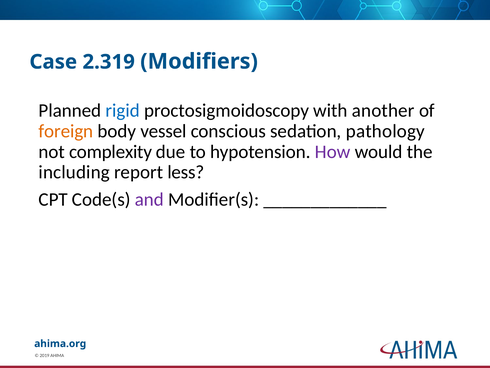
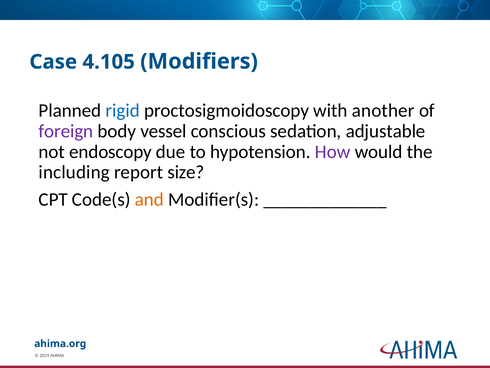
2.319: 2.319 -> 4.105
foreign colour: orange -> purple
pathology: pathology -> adjustable
complexity: complexity -> endoscopy
less: less -> size
and colour: purple -> orange
